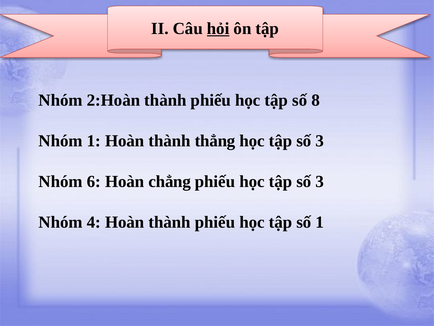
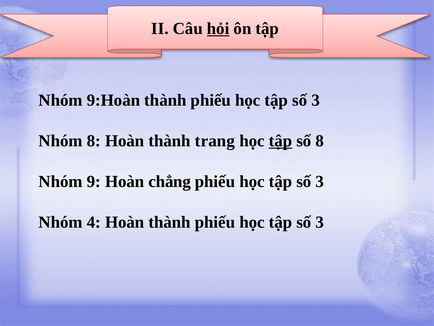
2:Hoàn: 2:Hoàn -> 9:Hoàn
8 at (316, 100): 8 -> 3
Nhóm 1: 1 -> 8
thẳng: thẳng -> trang
tập at (281, 141) underline: none -> present
3 at (320, 141): 3 -> 8
6: 6 -> 9
1 at (320, 222): 1 -> 3
